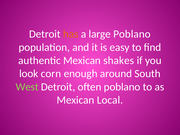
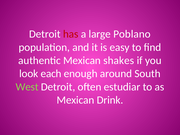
has colour: orange -> red
corn: corn -> each
often poblano: poblano -> estudiar
Local: Local -> Drink
